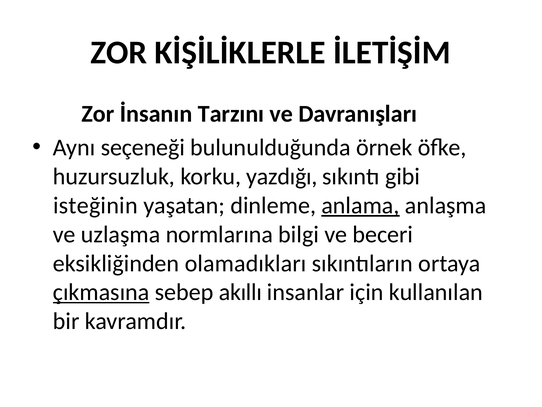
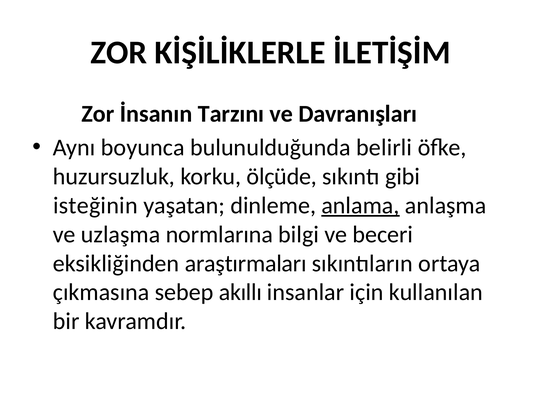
seçeneği: seçeneği -> boyunca
örnek: örnek -> belirli
yazdığı: yazdığı -> ölçüde
olamadıkları: olamadıkları -> araştırmaları
çıkmasına underline: present -> none
